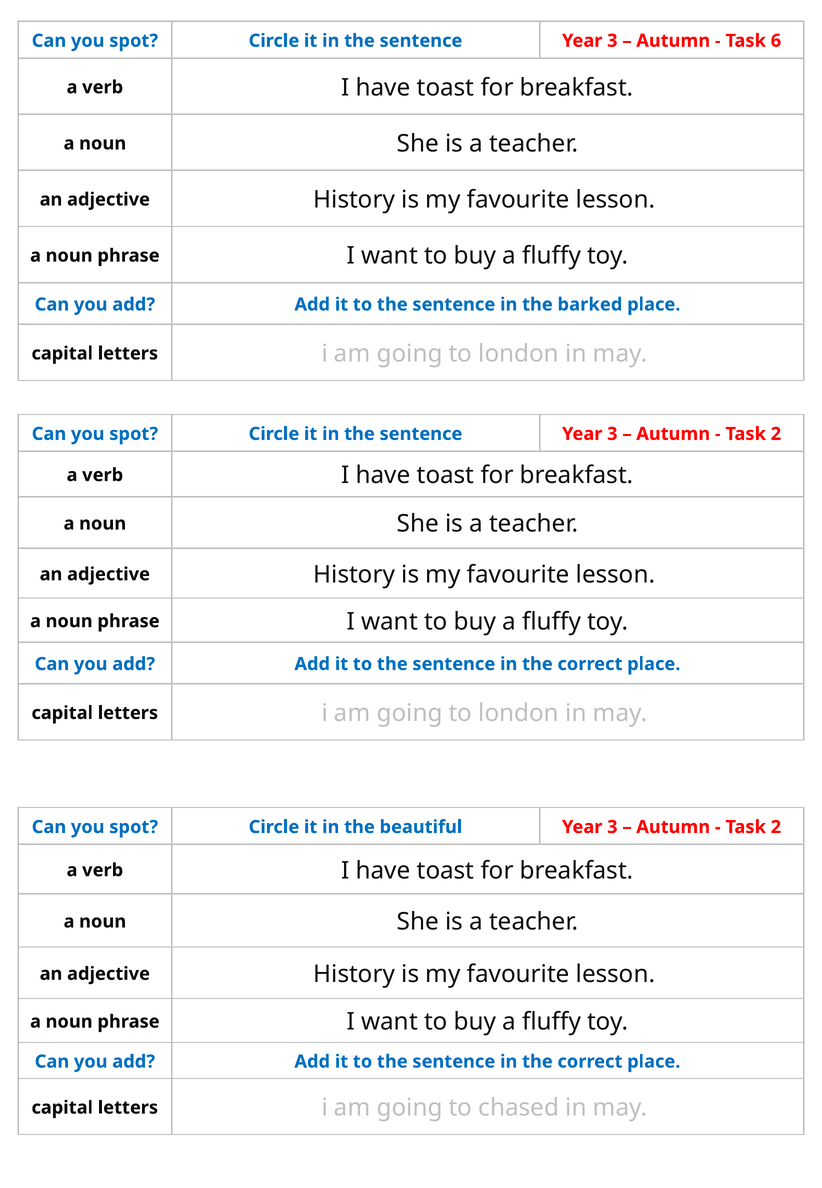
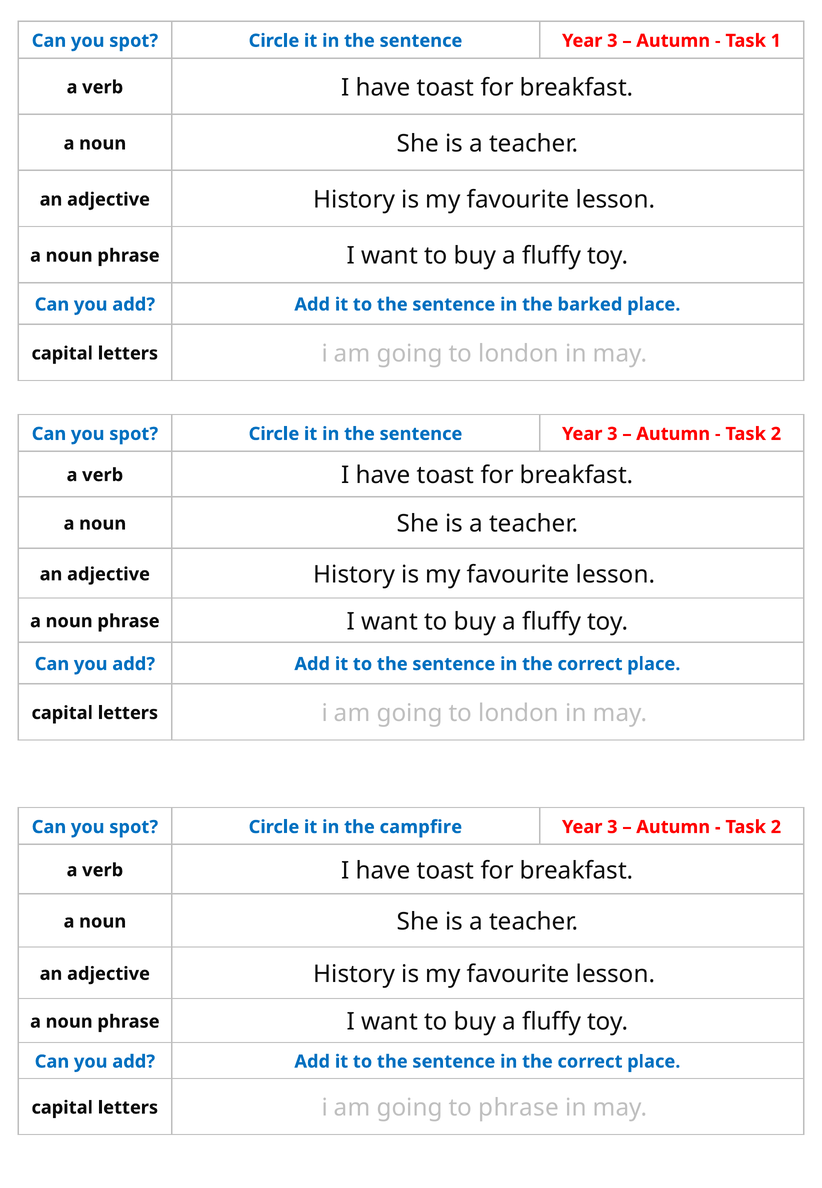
6: 6 -> 1
beautiful: beautiful -> campfire
to chased: chased -> phrase
